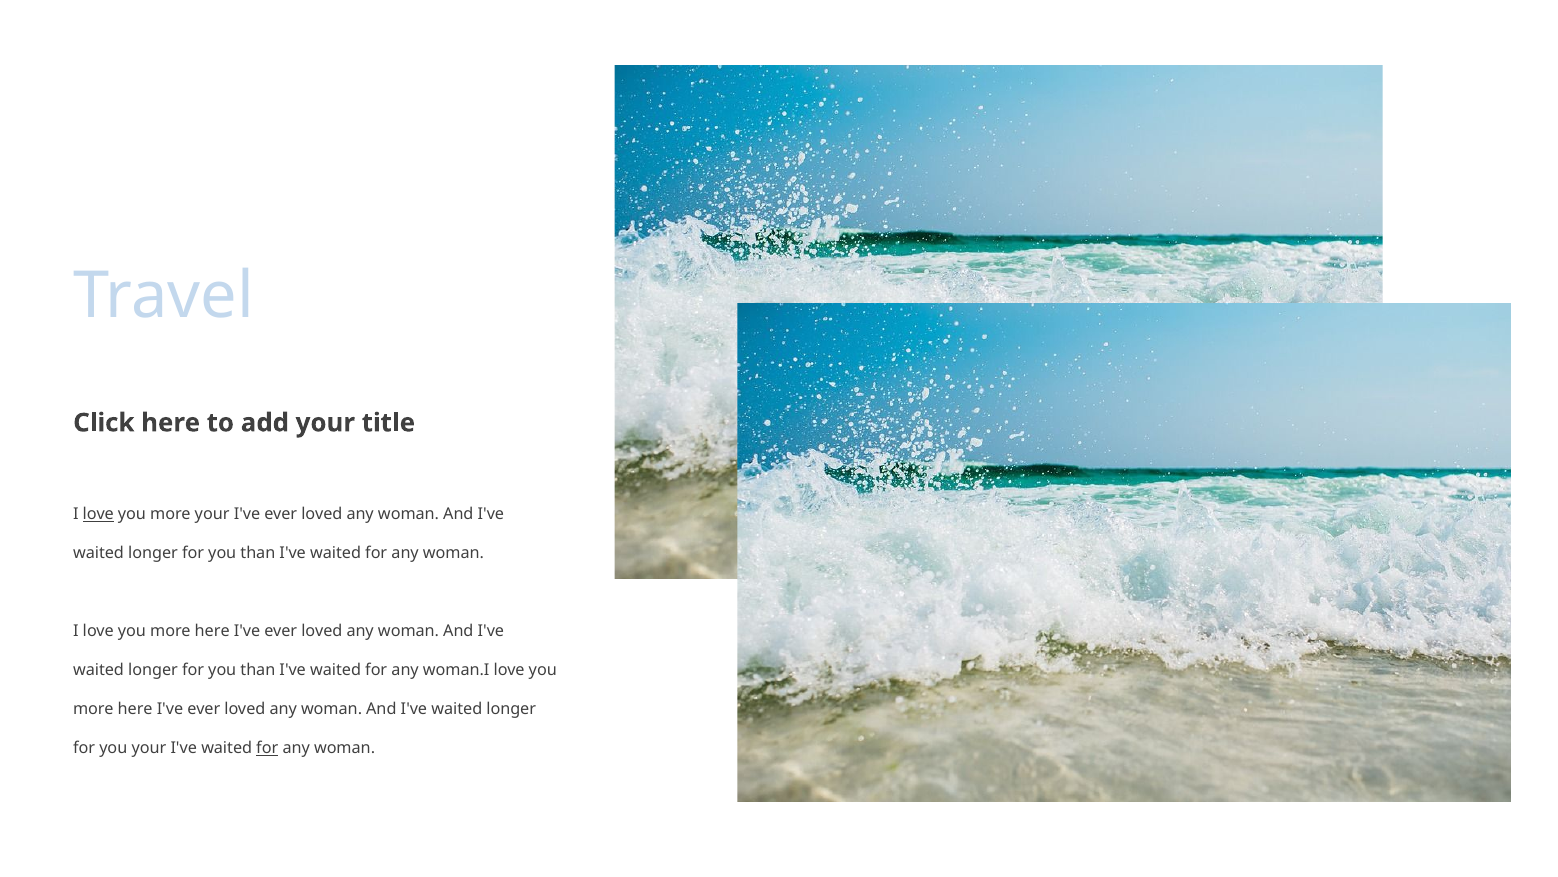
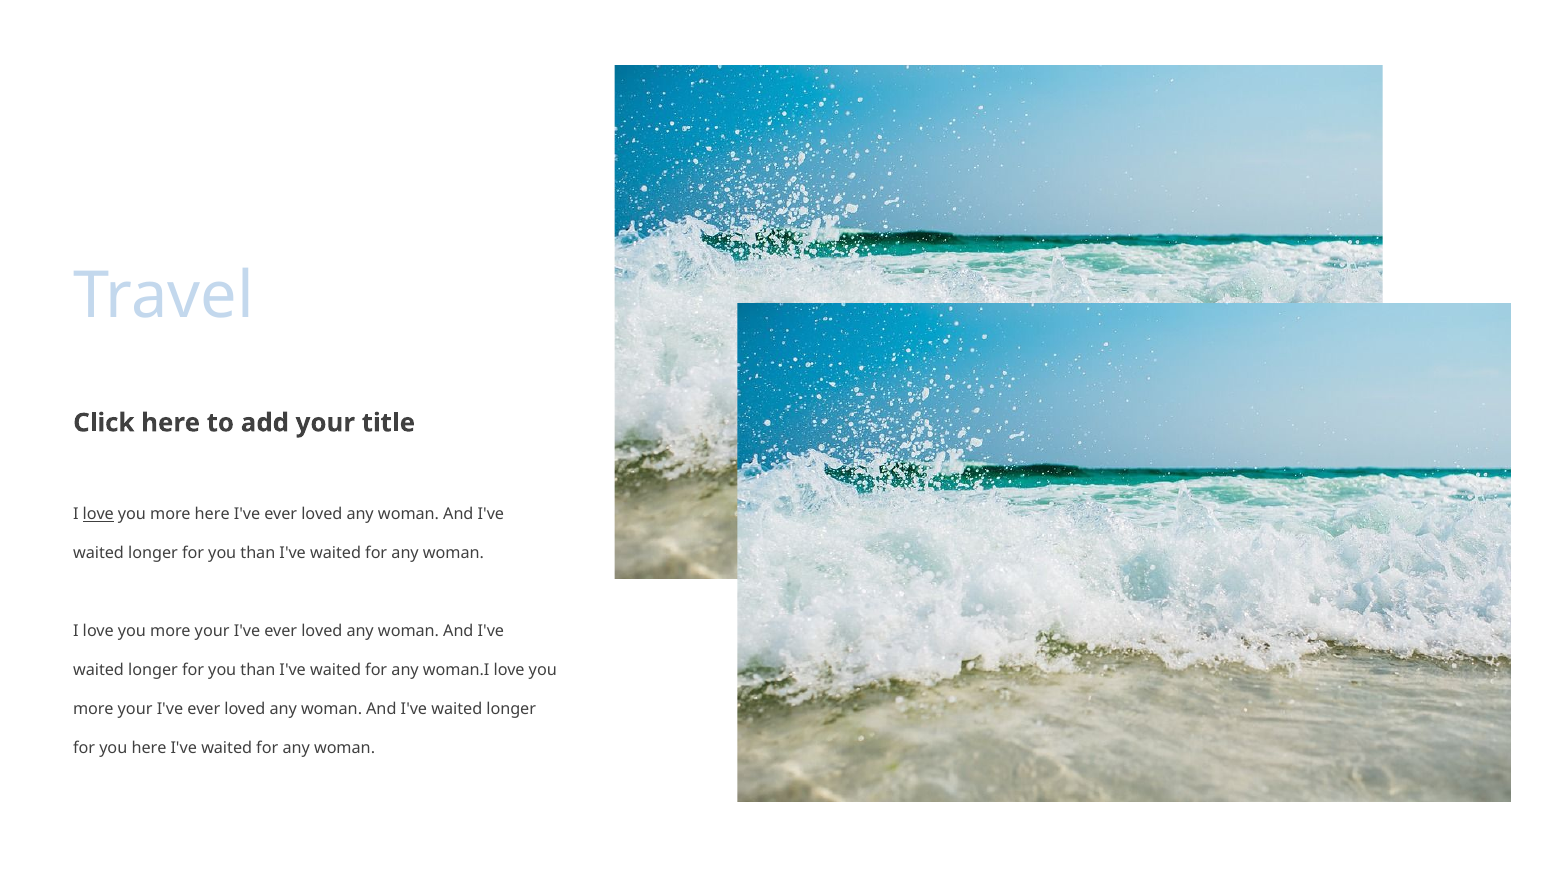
more your: your -> here
here at (212, 631): here -> your
here at (135, 709): here -> your
you your: your -> here
for at (267, 748) underline: present -> none
